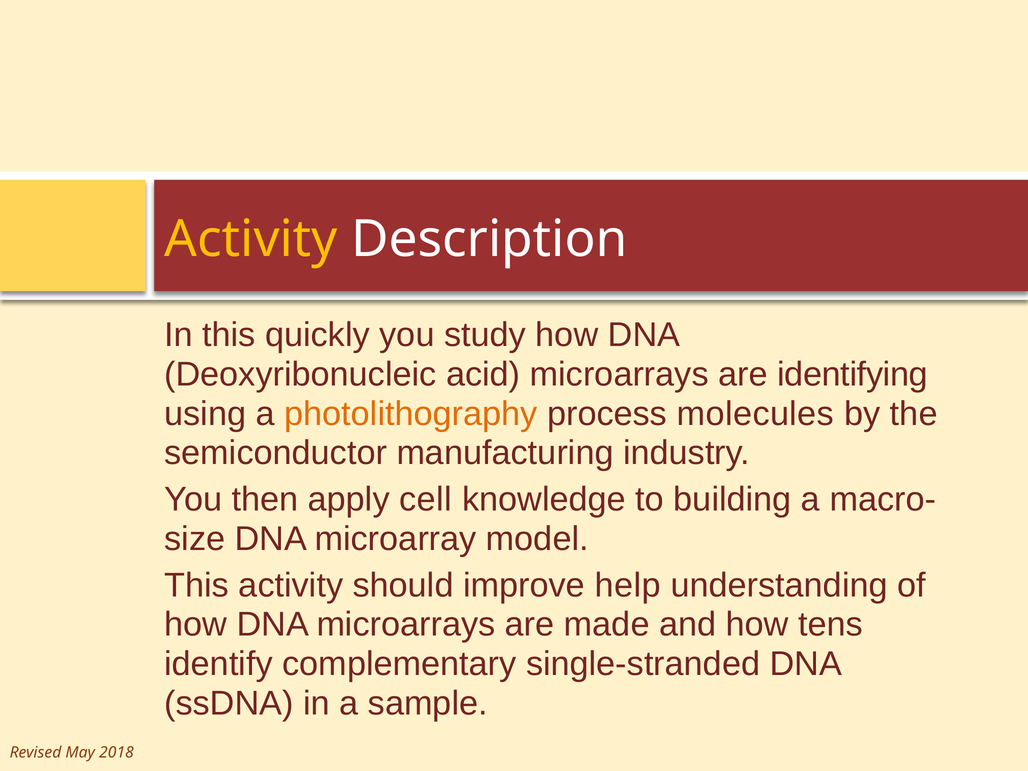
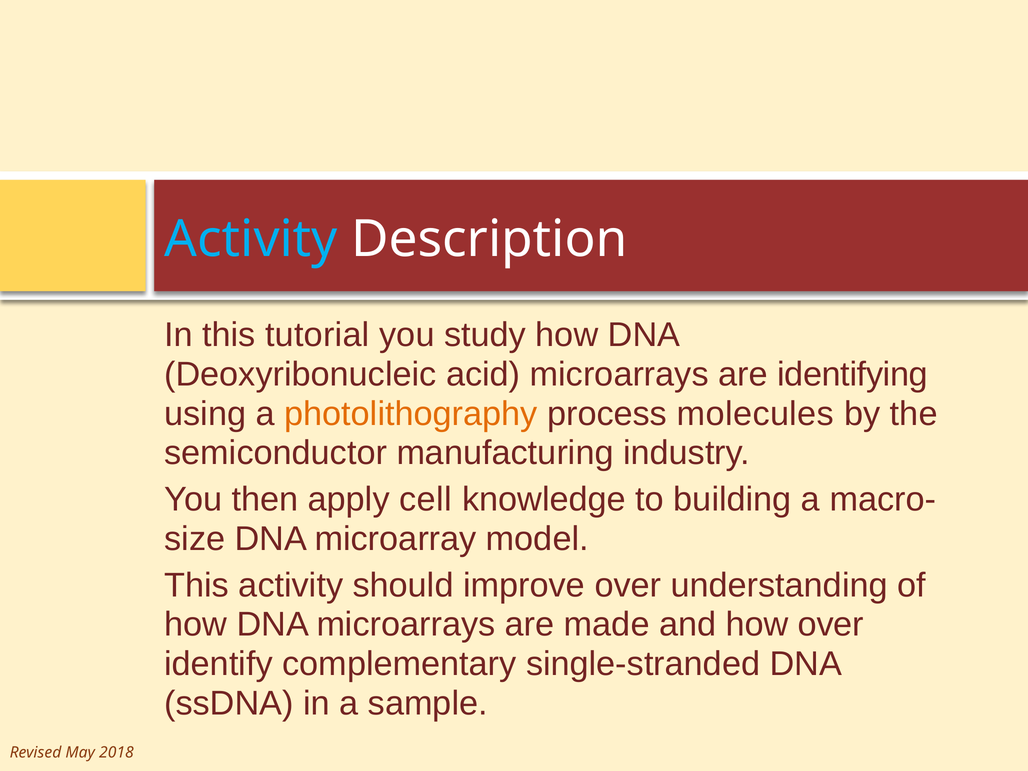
Activity at (251, 239) colour: yellow -> light blue
quickly: quickly -> tutorial
improve help: help -> over
how tens: tens -> over
